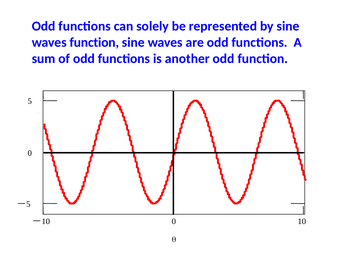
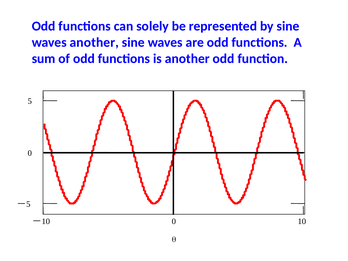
waves function: function -> another
